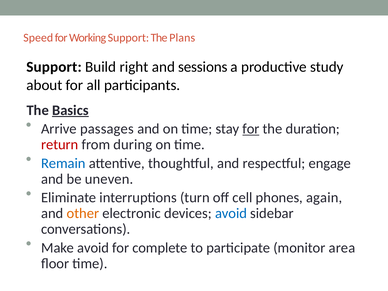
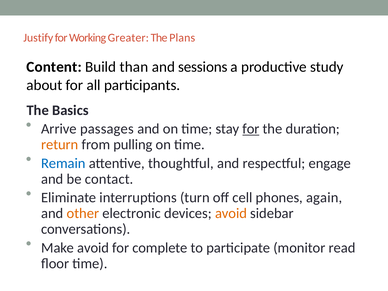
Speed: Speed -> Justify
Working Support: Support -> Greater
Support at (54, 67): Support -> Content
right: right -> than
Basics underline: present -> none
return colour: red -> orange
during: during -> pulling
uneven: uneven -> contact
avoid at (231, 213) colour: blue -> orange
area: area -> read
